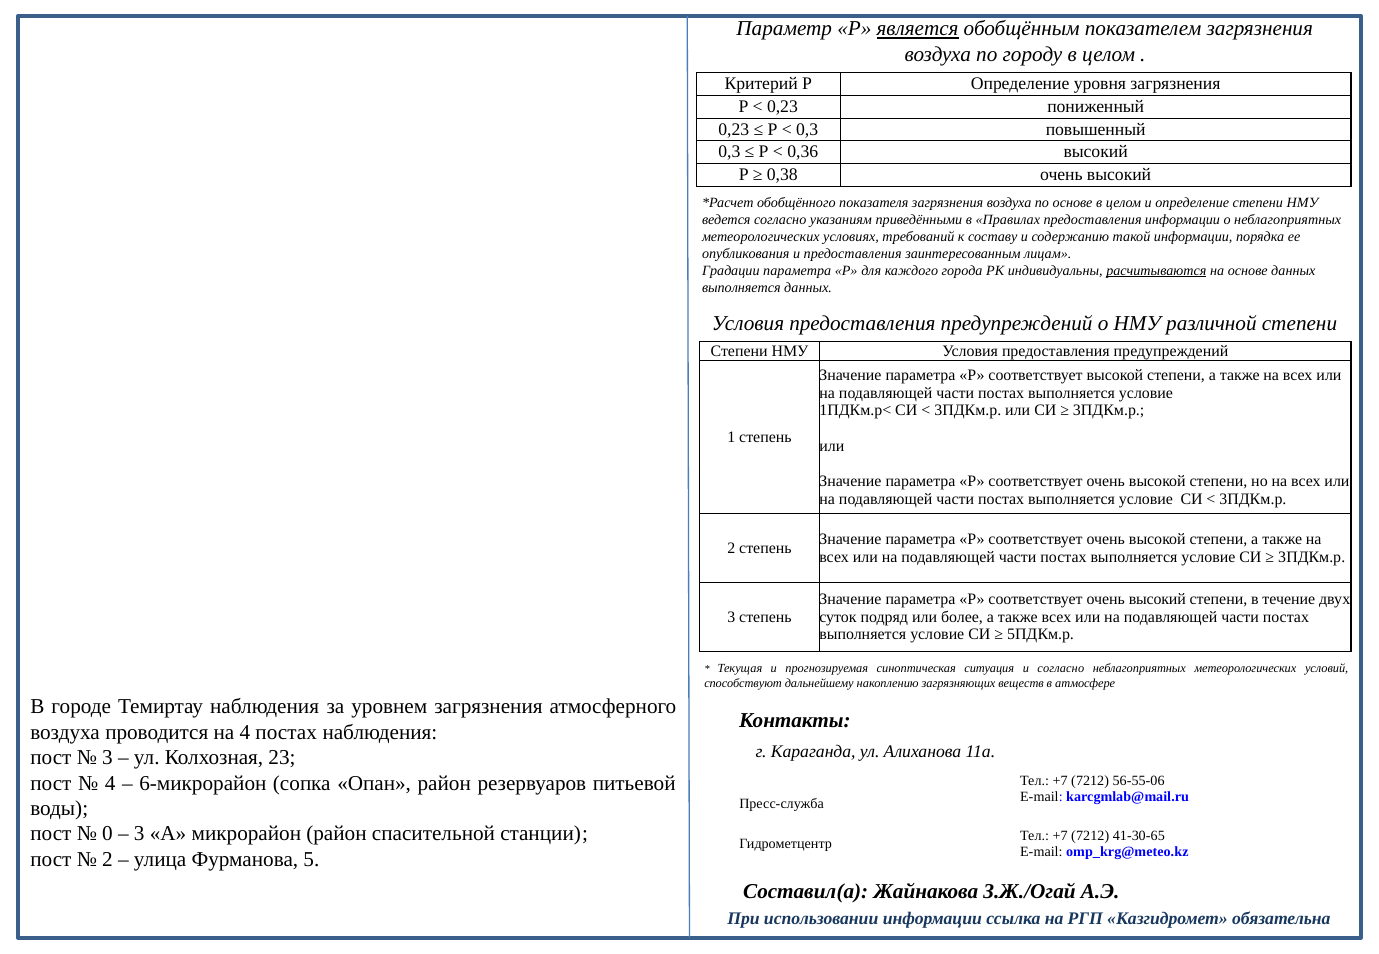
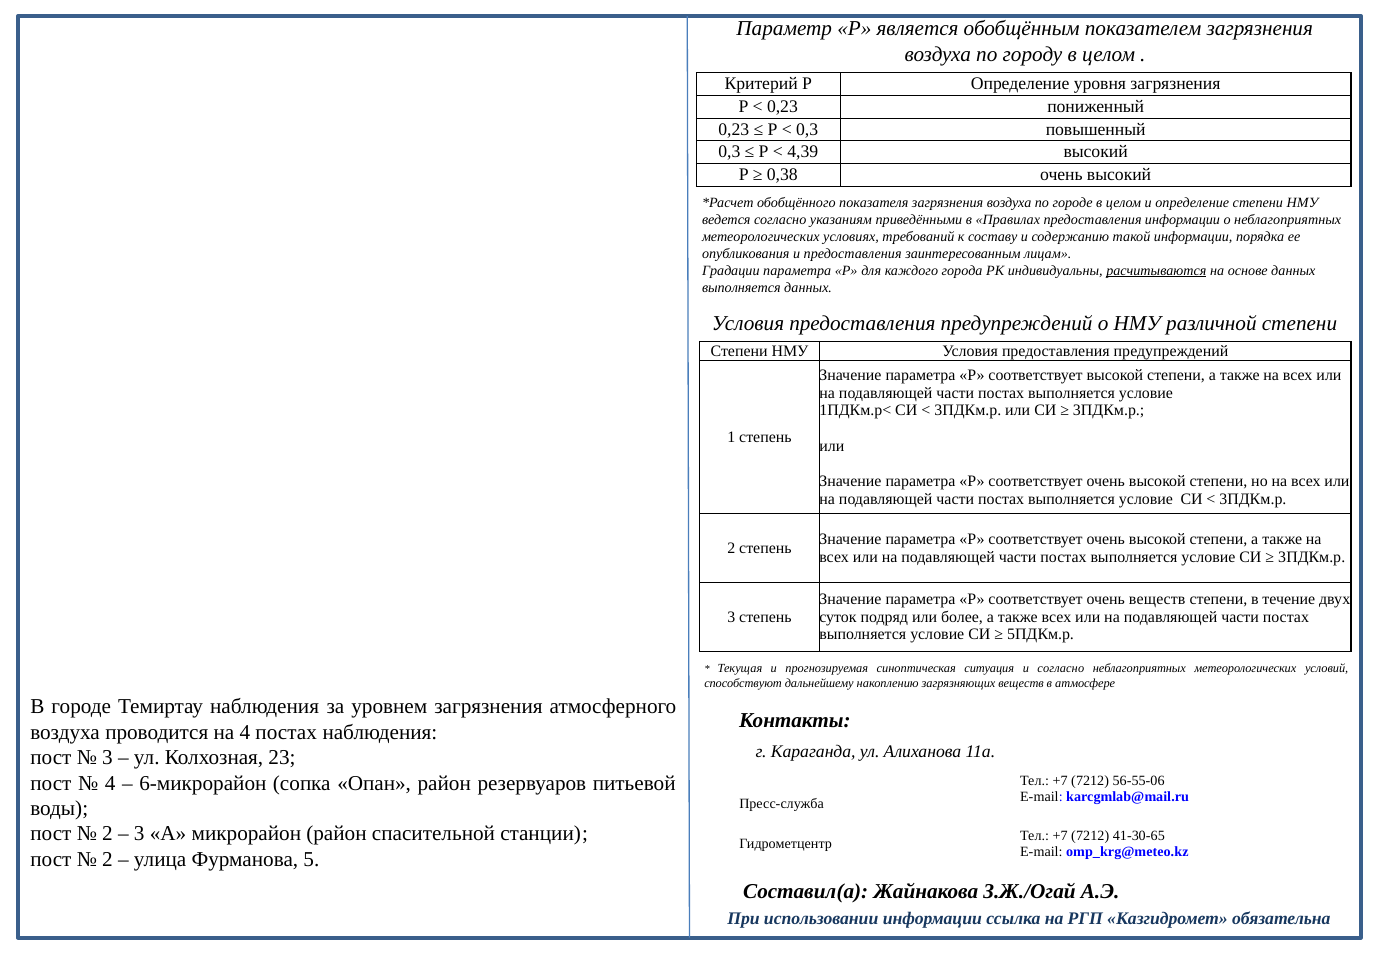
является underline: present -> none
0,36: 0,36 -> 4,39
по основе: основе -> городе
соответствует очень высокий: высокий -> веществ
0 at (107, 835): 0 -> 2
